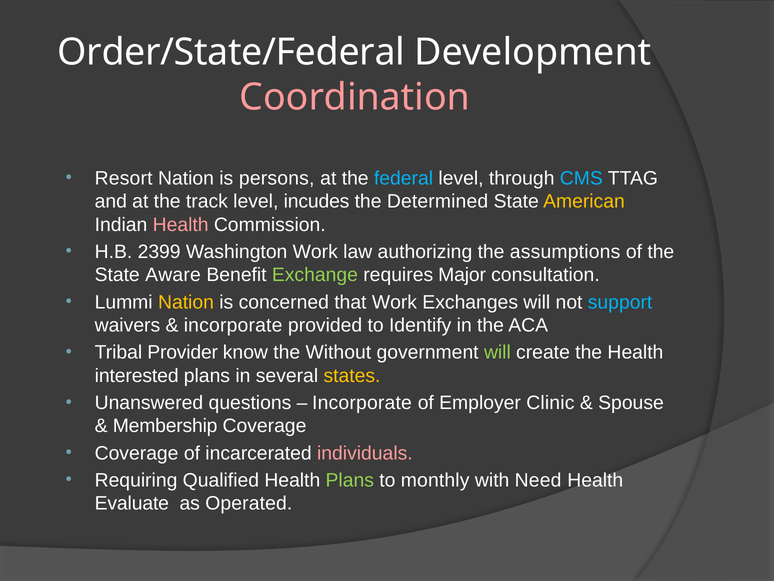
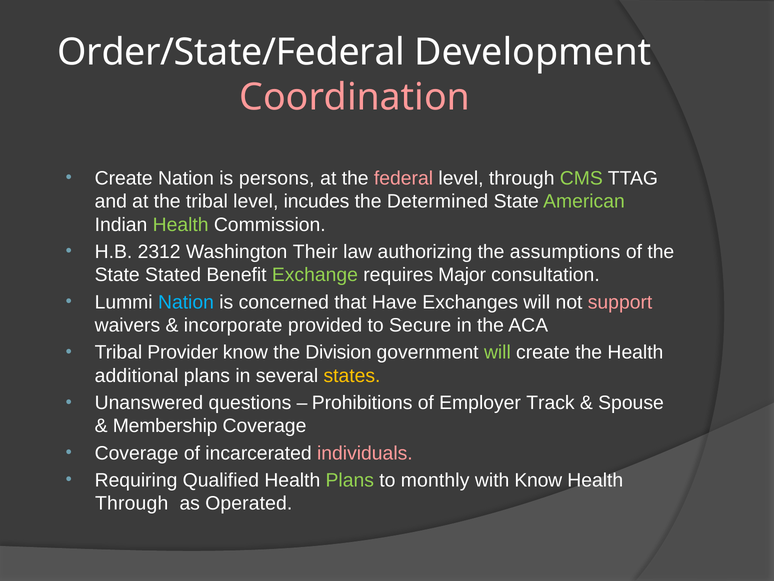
Resort at (124, 178): Resort -> Create
federal colour: light blue -> pink
CMS colour: light blue -> light green
the track: track -> tribal
American colour: yellow -> light green
Health at (181, 224) colour: pink -> light green
2399: 2399 -> 2312
Washington Work: Work -> Their
Aware: Aware -> Stated
Nation at (186, 302) colour: yellow -> light blue
that Work: Work -> Have
support colour: light blue -> pink
Identify: Identify -> Secure
Without: Without -> Division
interested: interested -> additional
Incorporate at (362, 402): Incorporate -> Prohibitions
Clinic: Clinic -> Track
with Need: Need -> Know
Evaluate at (132, 503): Evaluate -> Through
